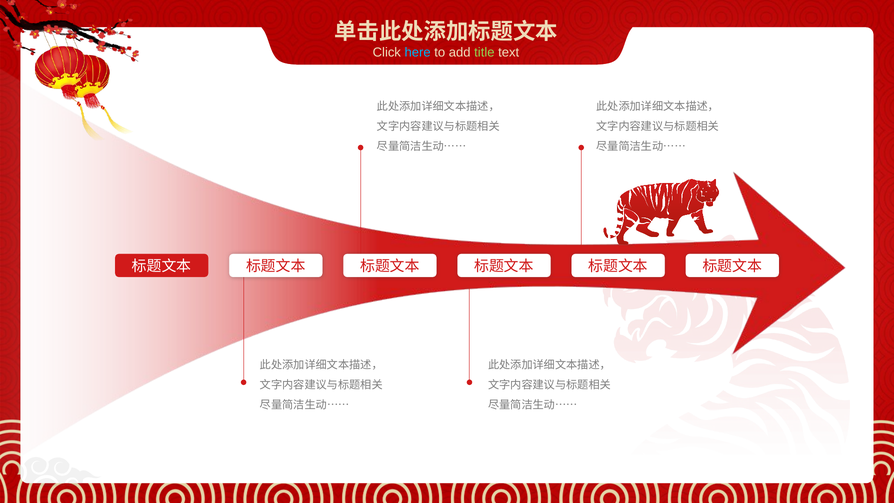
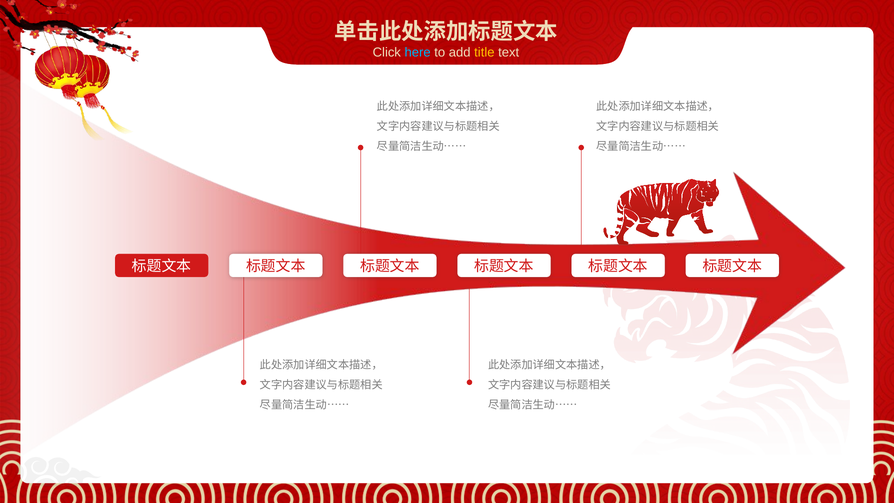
title colour: light green -> yellow
